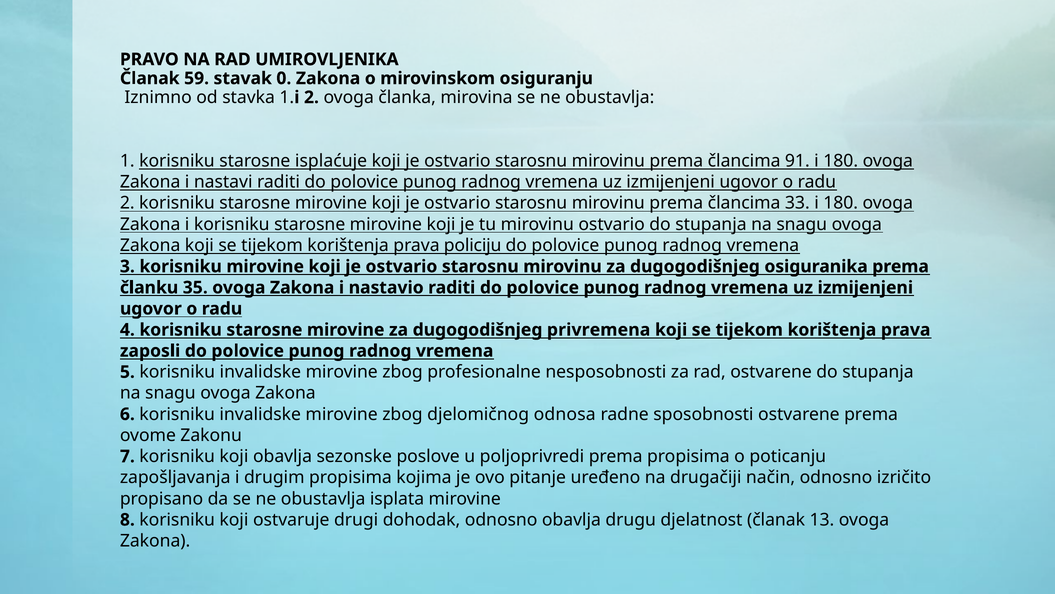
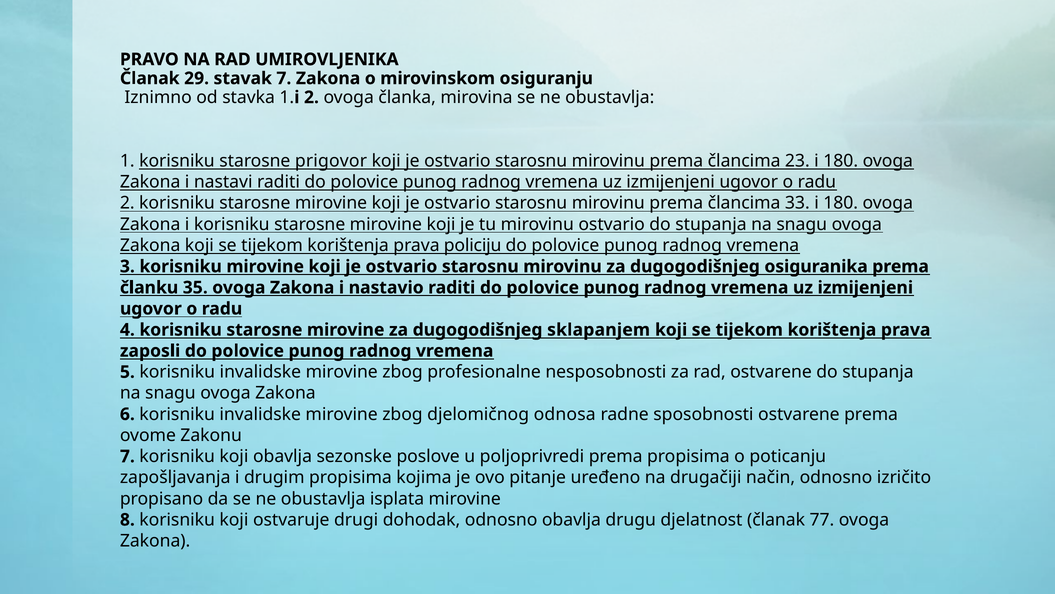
59: 59 -> 29
stavak 0: 0 -> 7
isplaćuje: isplaćuje -> prigovor
91: 91 -> 23
privremena: privremena -> sklapanjem
13: 13 -> 77
